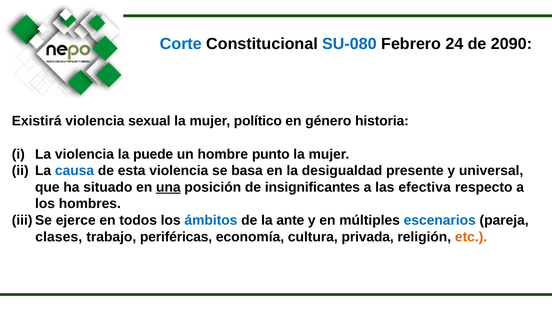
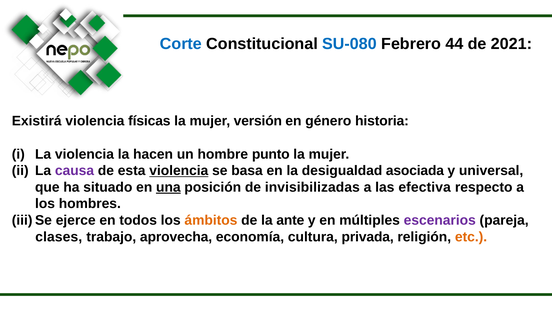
24: 24 -> 44
2090: 2090 -> 2021
sexual: sexual -> físicas
político: político -> versión
puede: puede -> hacen
causa colour: blue -> purple
violencia at (179, 171) underline: none -> present
presente: presente -> asociada
insignificantes: insignificantes -> invisibilizadas
ámbitos colour: blue -> orange
escenarios colour: blue -> purple
periféricas: periféricas -> aprovecha
